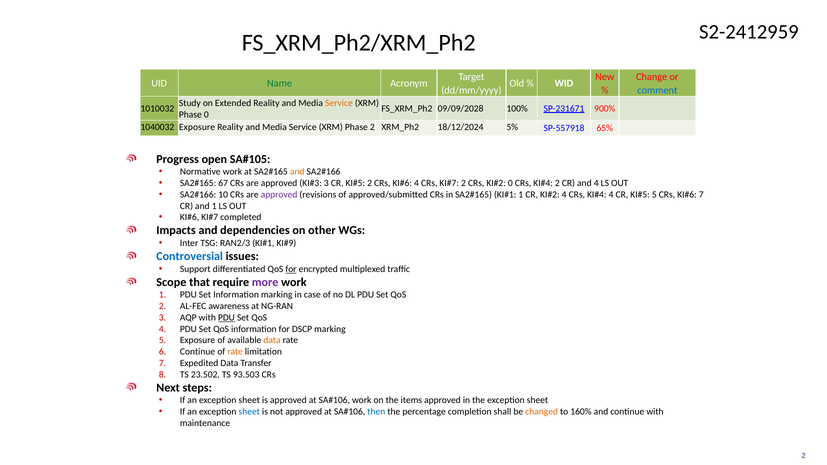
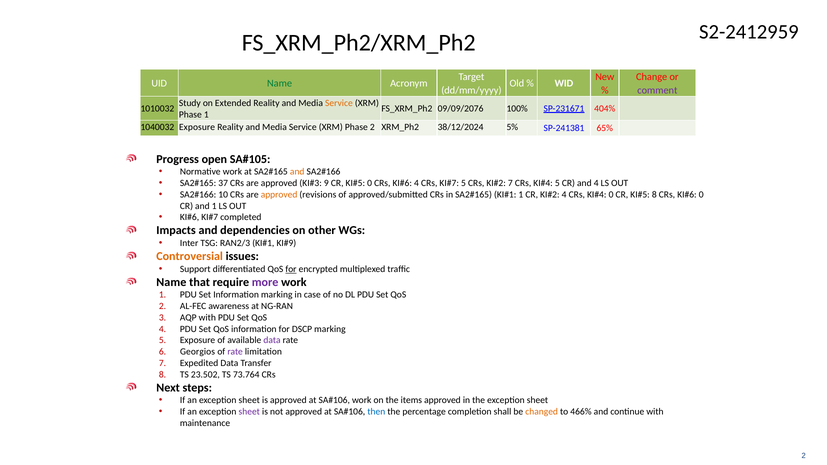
comment colour: blue -> purple
09/09/2028: 09/09/2028 -> 09/09/2076
900%: 900% -> 404%
Phase 0: 0 -> 1
18/12/2024: 18/12/2024 -> 38/12/2024
SP-557918: SP-557918 -> SP-241381
67: 67 -> 37
3 at (326, 183): 3 -> 9
2 at (370, 183): 2 -> 0
2 at (463, 183): 2 -> 5
0 at (510, 183): 0 -> 7
2 at (557, 183): 2 -> 5
approved at (279, 195) colour: purple -> orange
4 at (611, 195): 4 -> 0
5 at (654, 195): 5 -> 8
7 at (701, 195): 7 -> 0
Controversial colour: blue -> orange
Scope at (171, 282): Scope -> Name
PDU at (226, 318) underline: present -> none
data at (272, 340) colour: orange -> purple
6 Continue: Continue -> Georgios
rate at (235, 352) colour: orange -> purple
93.503: 93.503 -> 73.764
sheet at (249, 412) colour: blue -> purple
160%: 160% -> 466%
